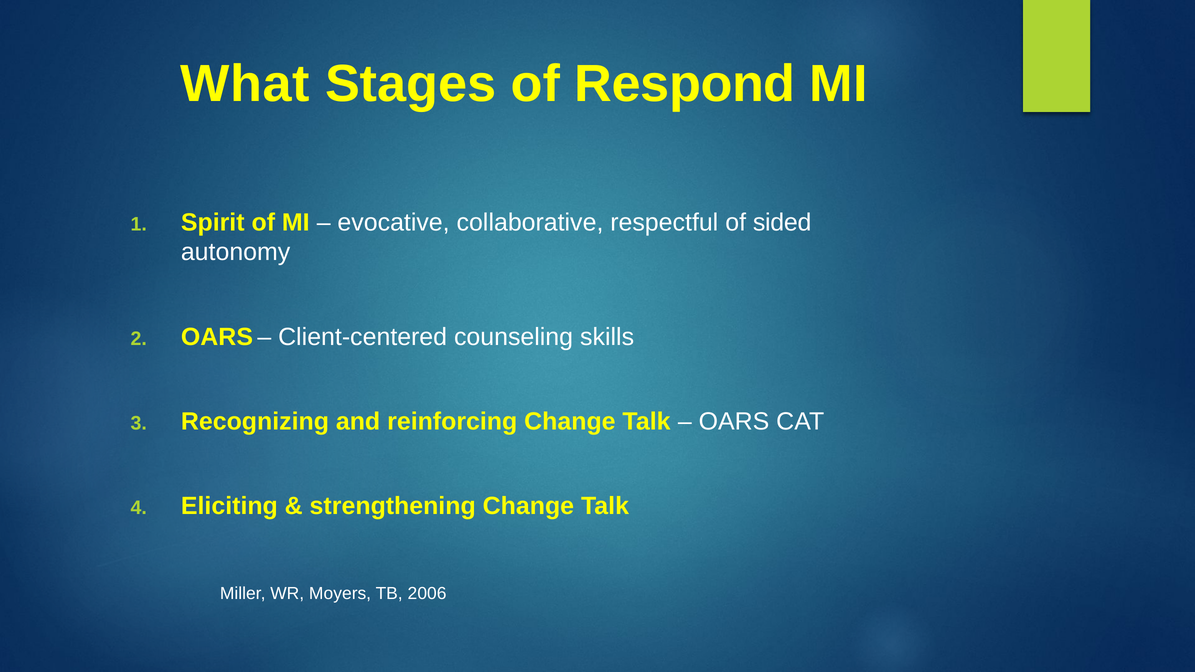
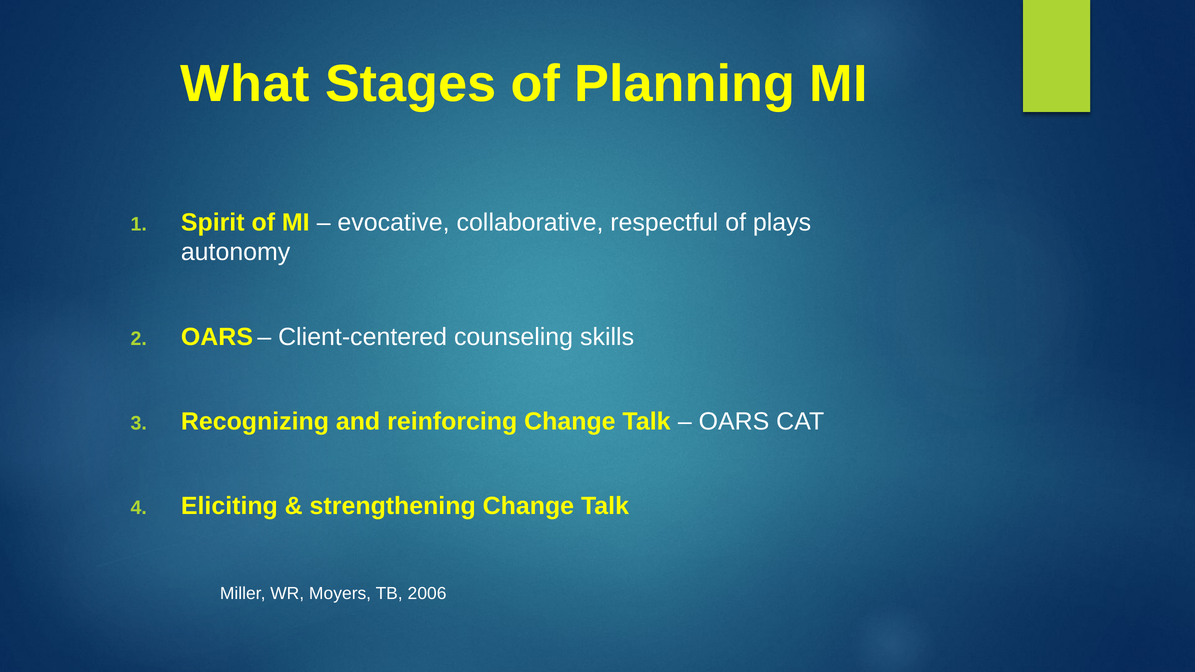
Respond: Respond -> Planning
sided: sided -> plays
